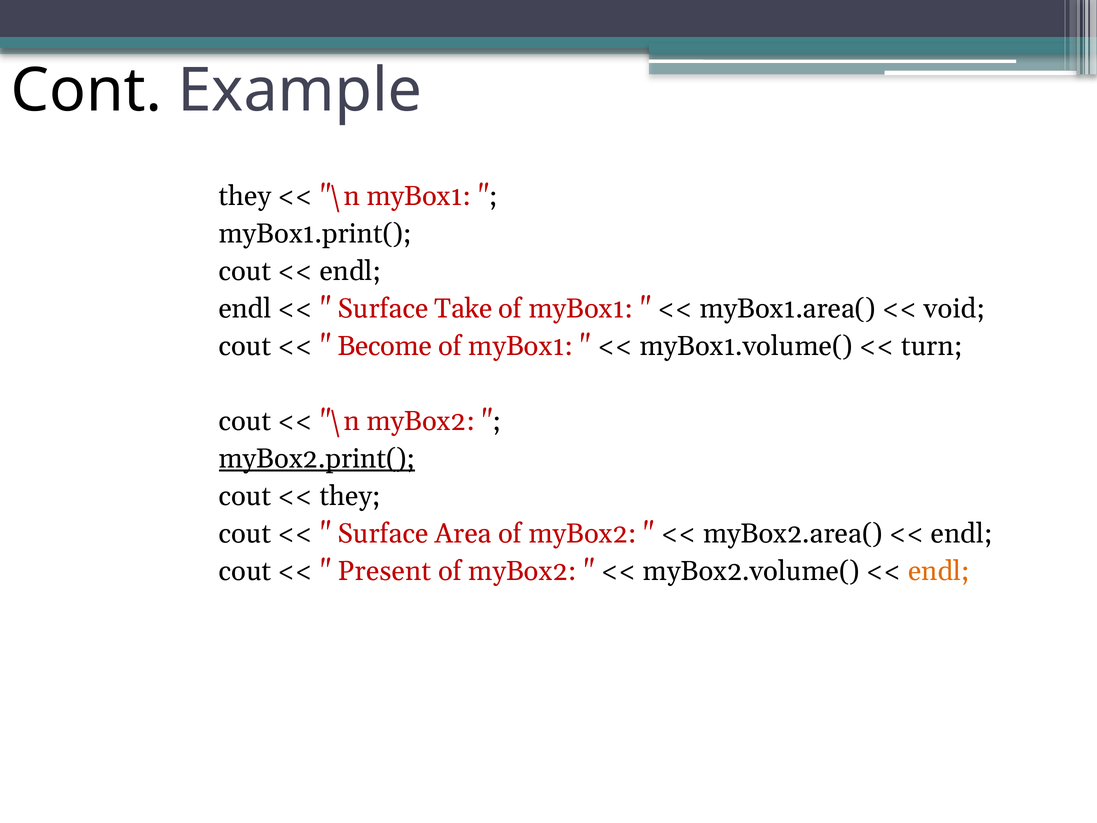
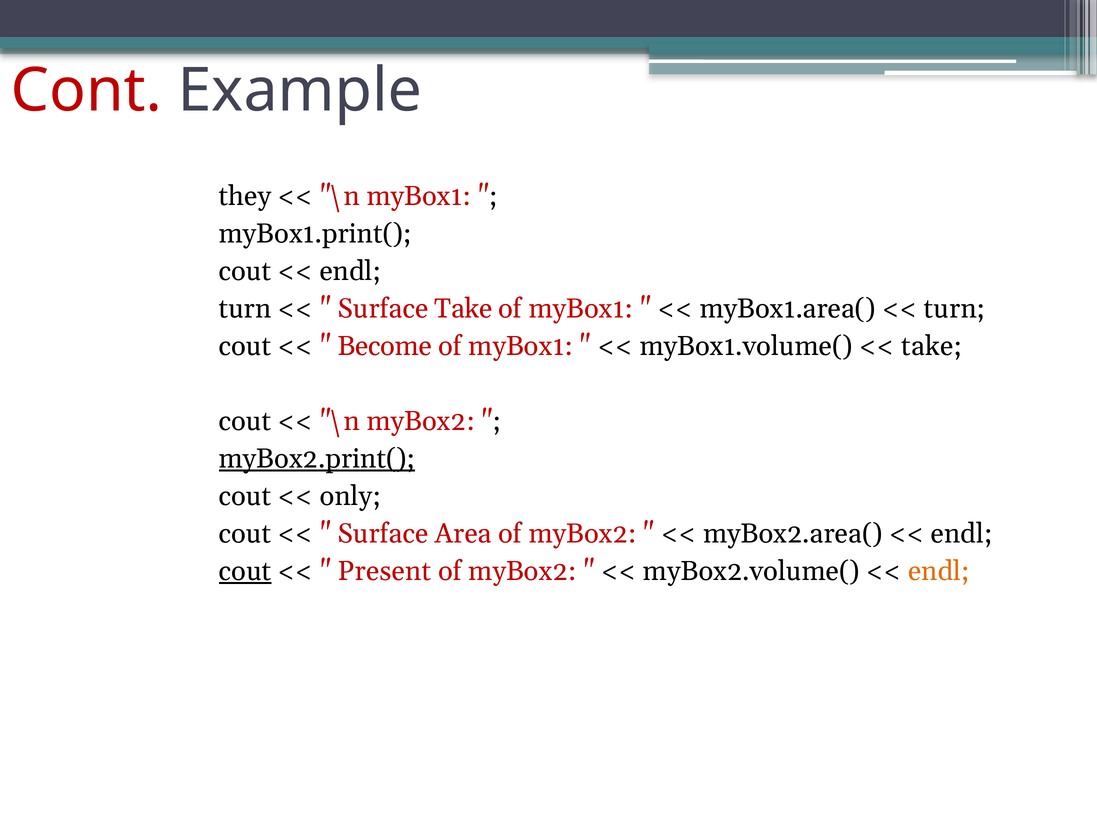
Cont colour: black -> red
endl at (245, 309): endl -> turn
void at (955, 309): void -> turn
turn at (932, 346): turn -> take
they at (350, 496): they -> only
cout at (245, 571) underline: none -> present
